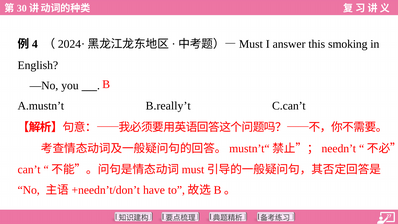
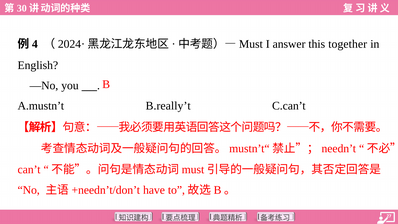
smoking: smoking -> together
